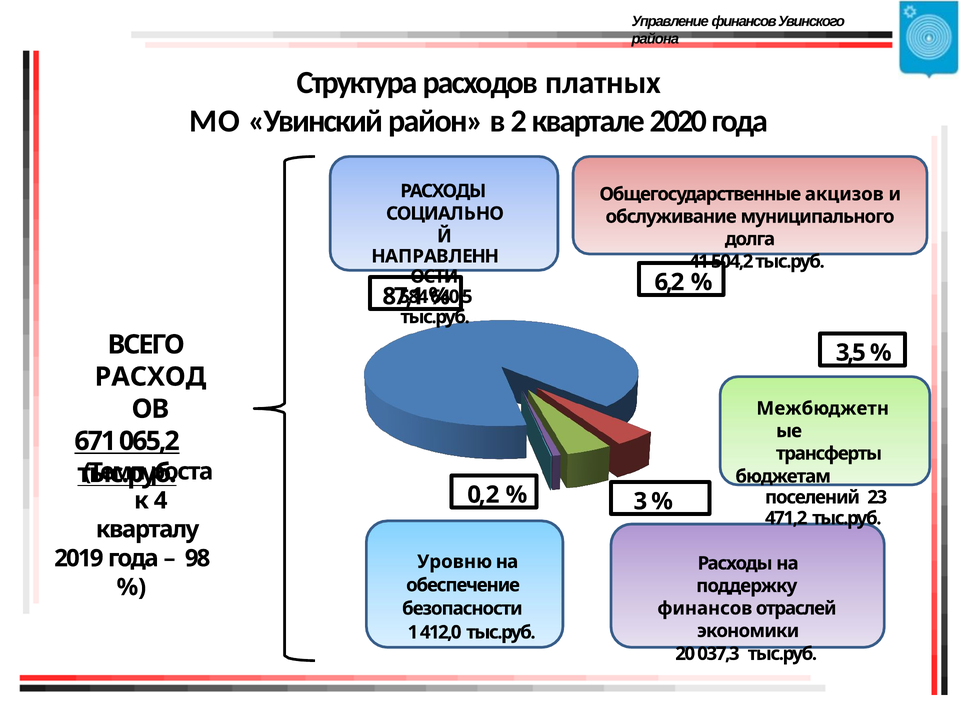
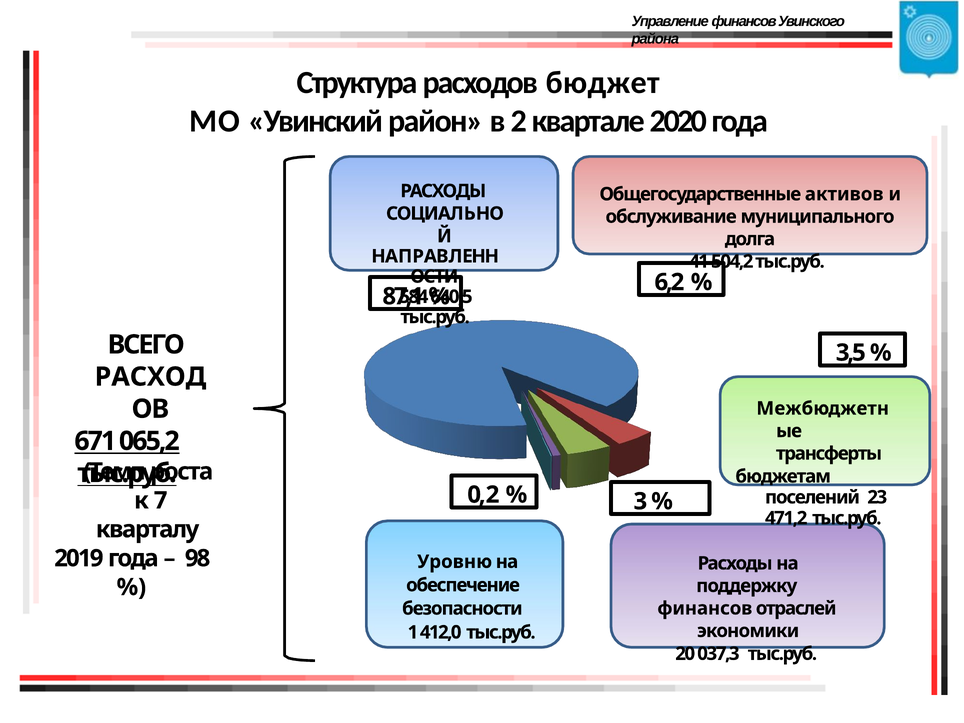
платных: платных -> бюджет
акцизов: акцизов -> активов
4: 4 -> 7
